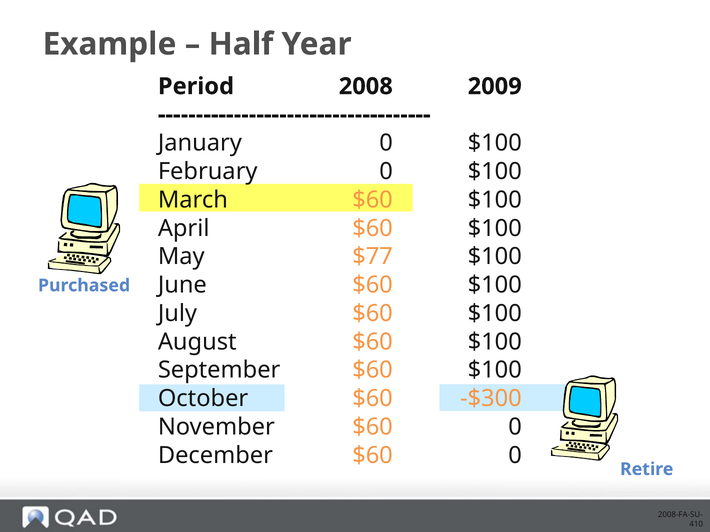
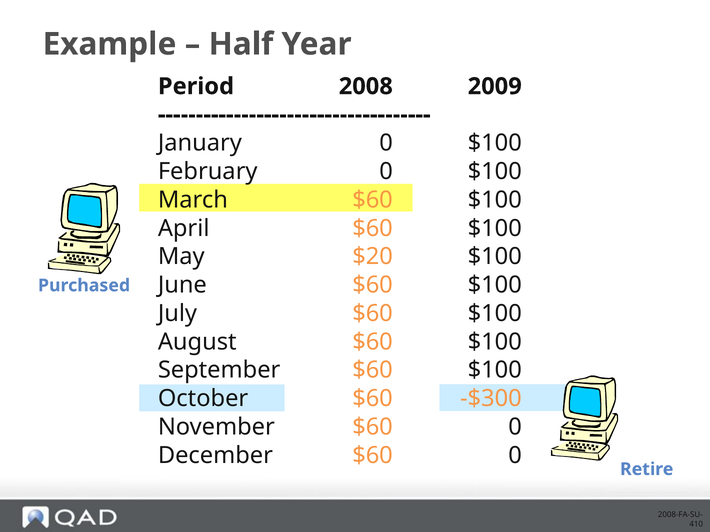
$77: $77 -> $20
